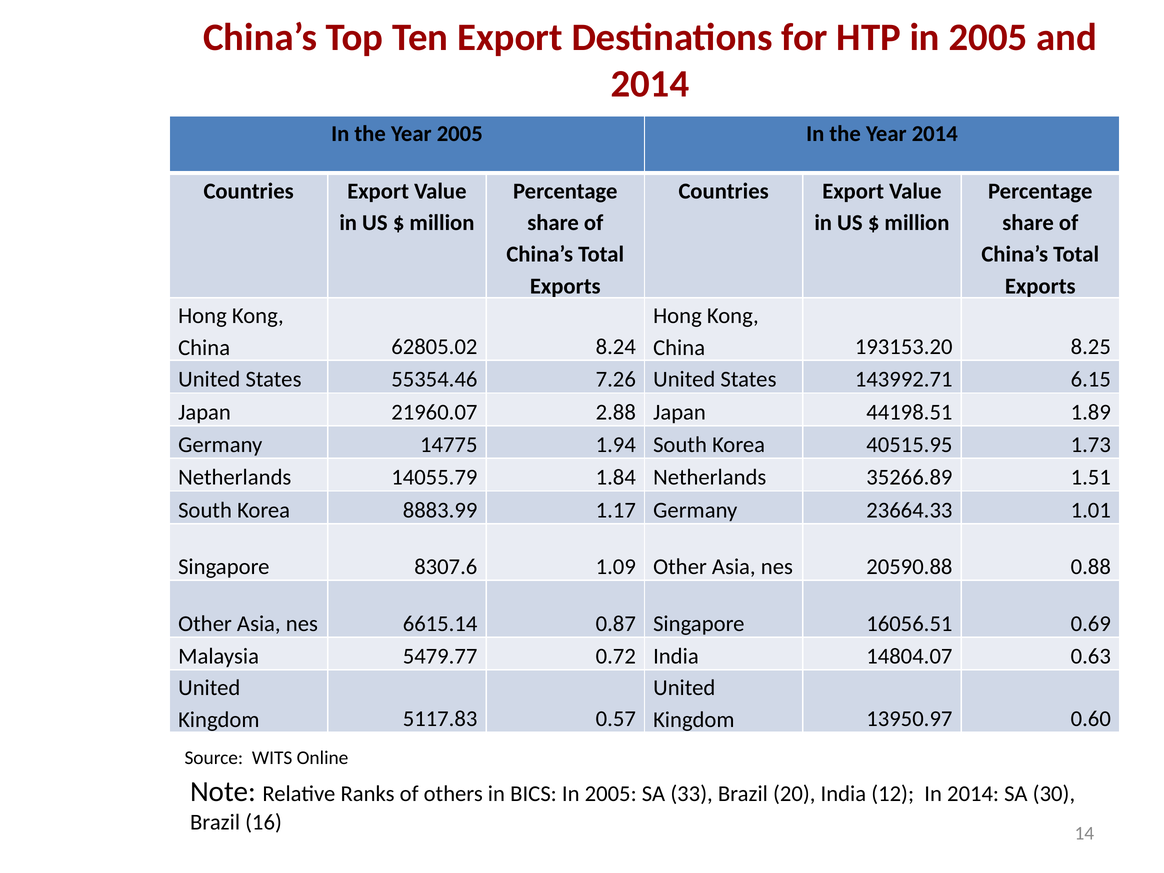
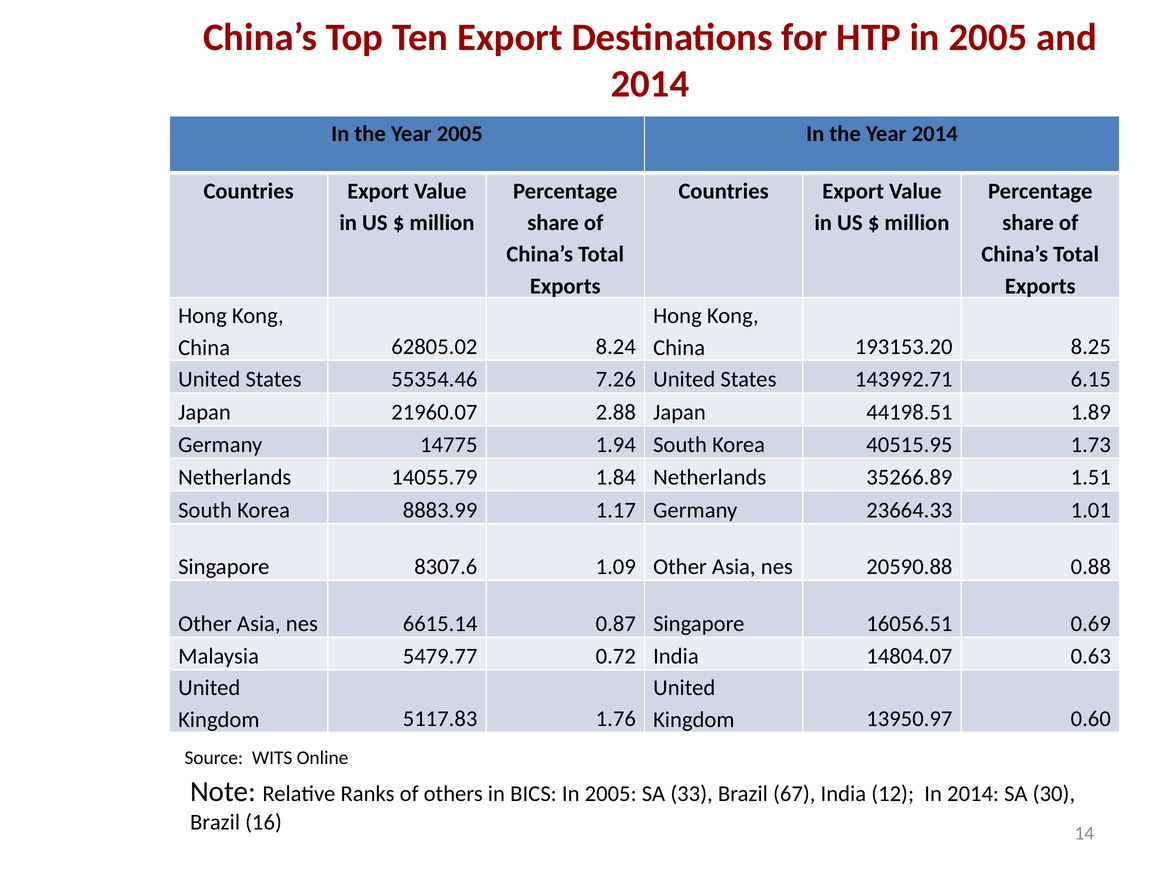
0.57: 0.57 -> 1.76
20: 20 -> 67
